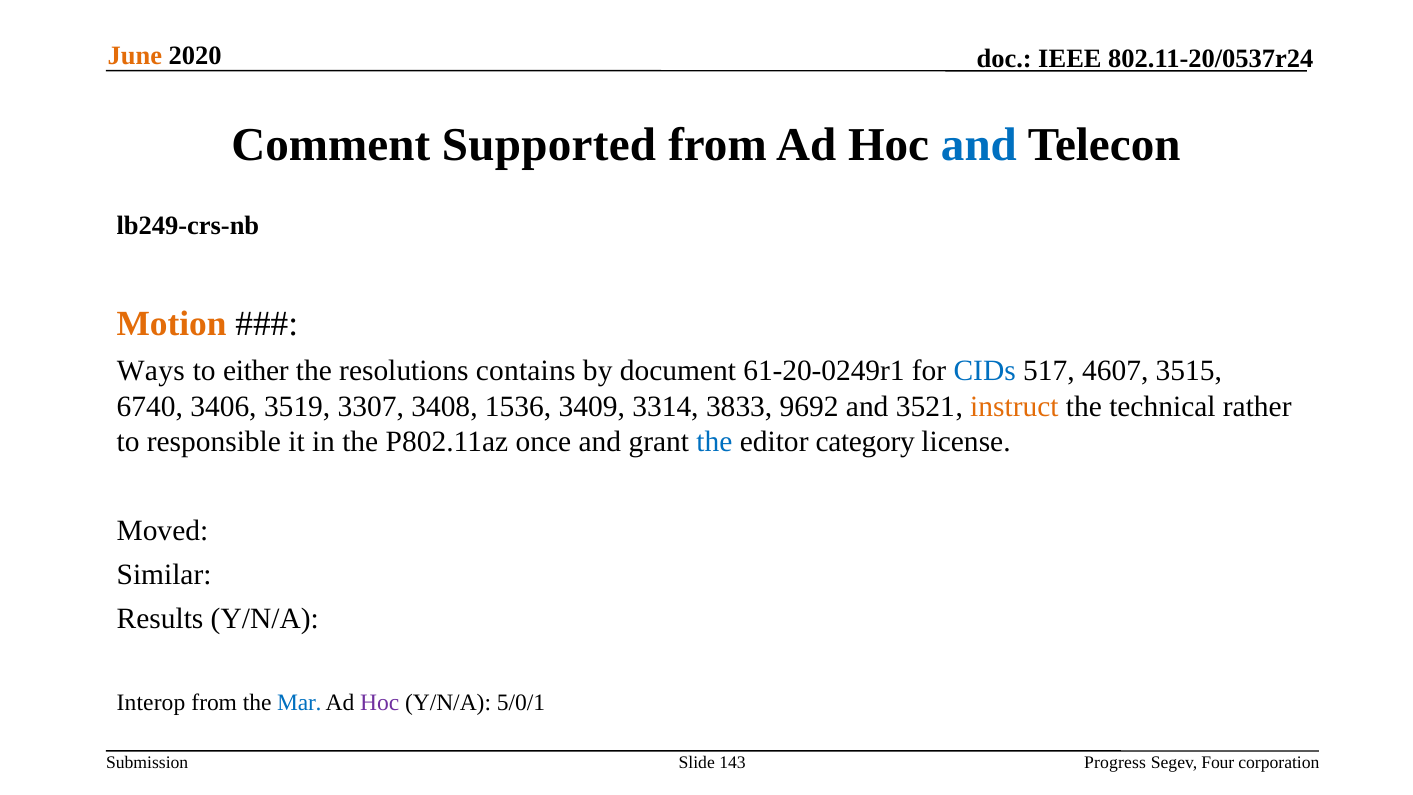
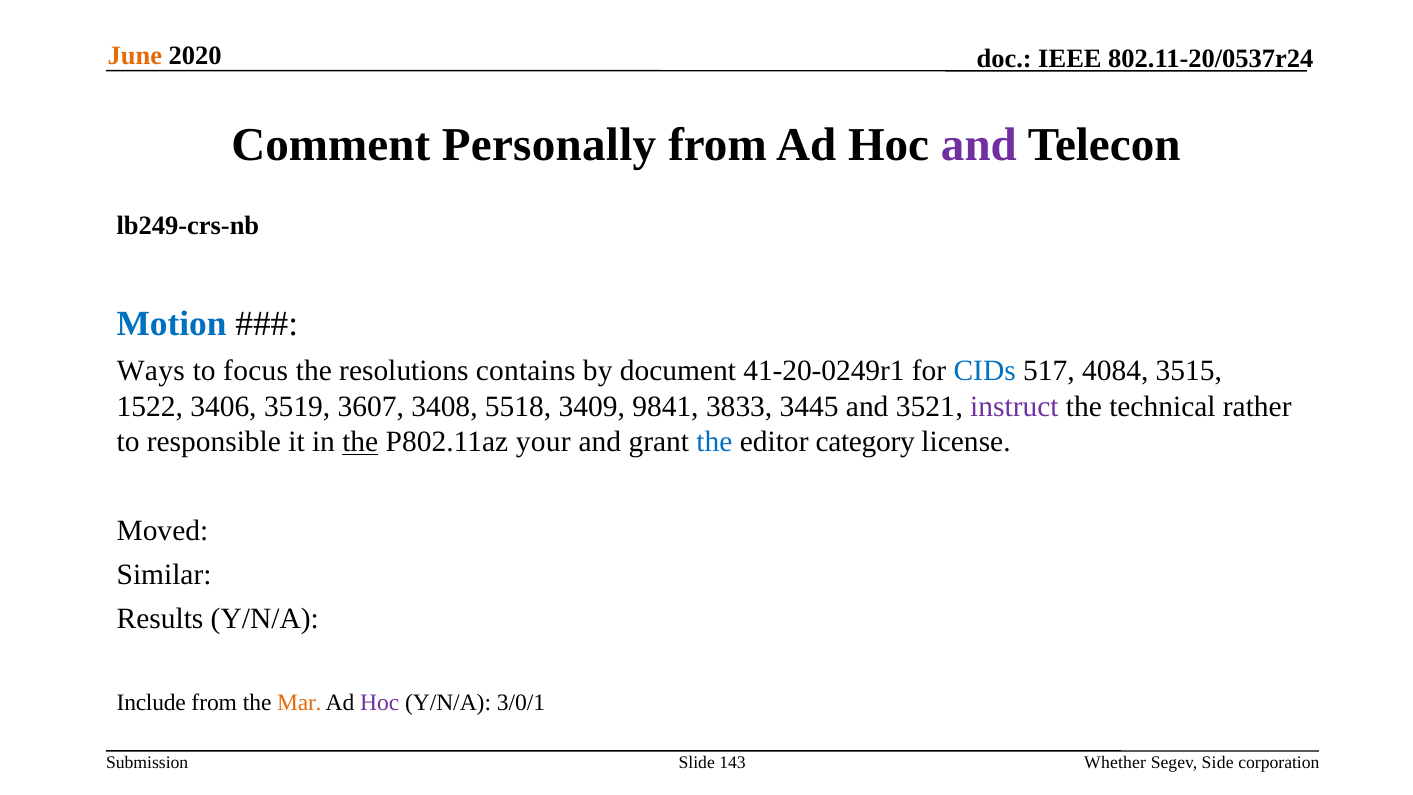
Supported: Supported -> Personally
and at (979, 144) colour: blue -> purple
Motion colour: orange -> blue
either: either -> focus
61-20-0249r1: 61-20-0249r1 -> 41-20-0249r1
4607: 4607 -> 4084
6740: 6740 -> 1522
3307: 3307 -> 3607
1536: 1536 -> 5518
3314: 3314 -> 9841
9692: 9692 -> 3445
instruct colour: orange -> purple
the at (360, 442) underline: none -> present
once: once -> your
Interop: Interop -> Include
Mar colour: blue -> orange
5/0/1: 5/0/1 -> 3/0/1
Progress: Progress -> Whether
Four: Four -> Side
